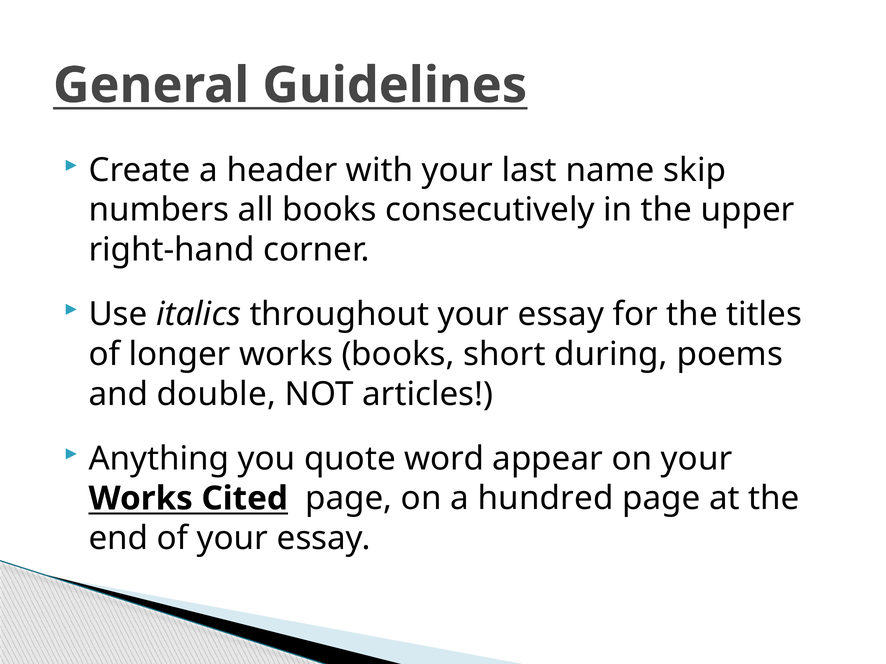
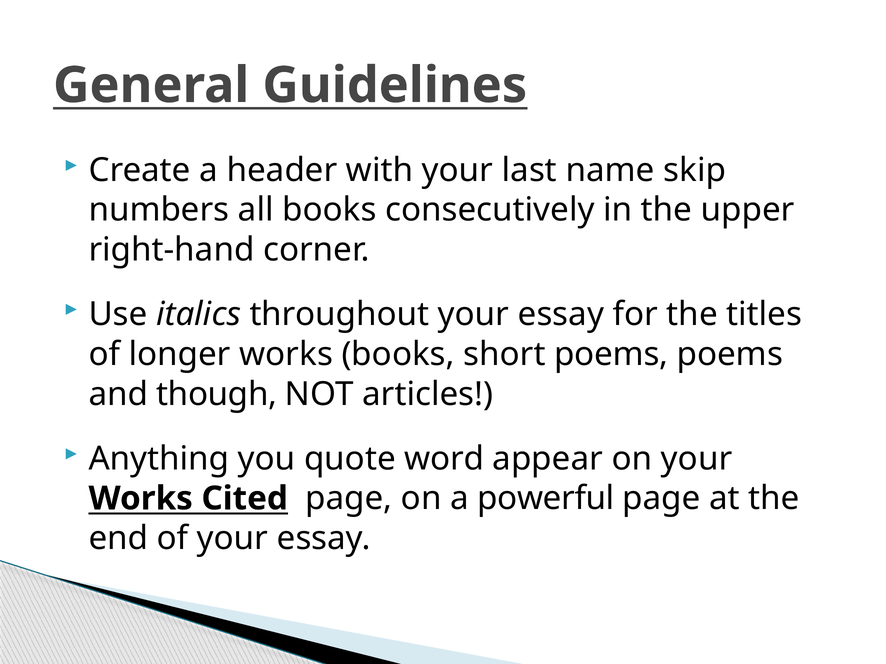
short during: during -> poems
double: double -> though
hundred: hundred -> powerful
